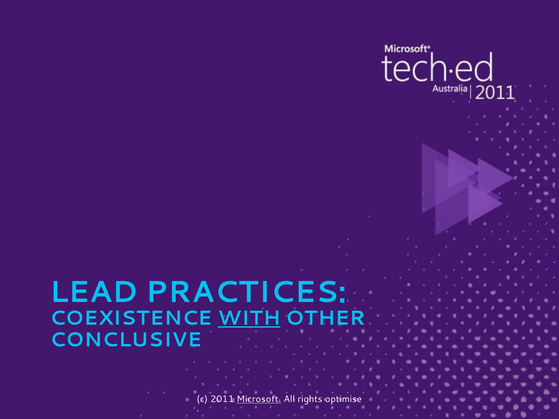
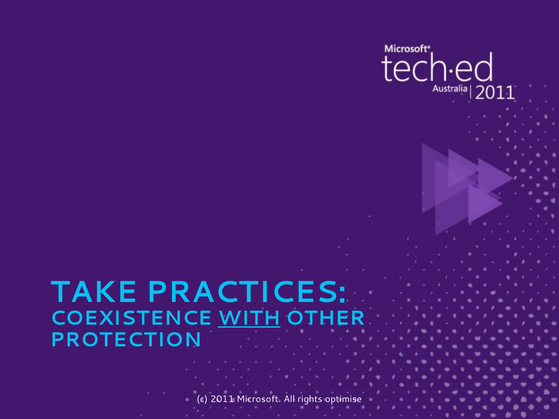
LEAD: LEAD -> TAKE
CONCLUSIVE: CONCLUSIVE -> PROTECTION
Microsoft underline: present -> none
